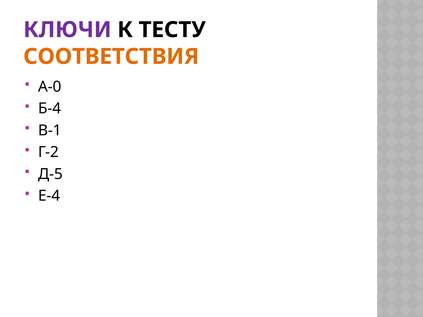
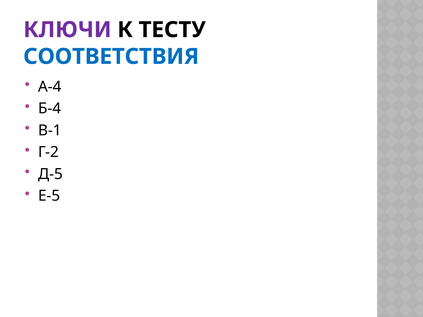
СООТВЕТСТВИЯ colour: orange -> blue
А-0: А-0 -> А-4
Е-4: Е-4 -> Е-5
